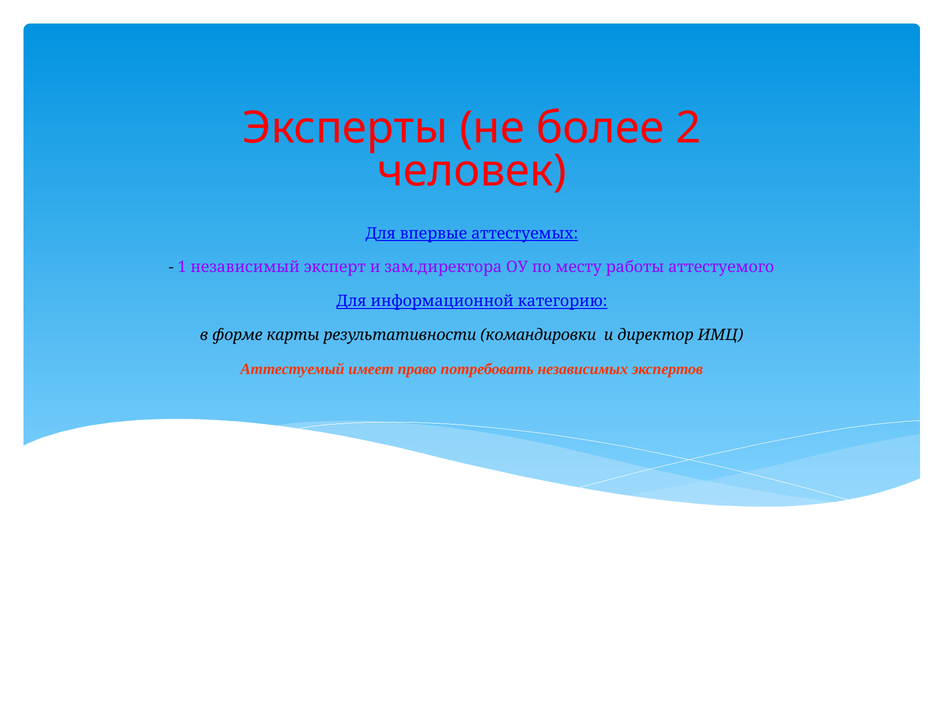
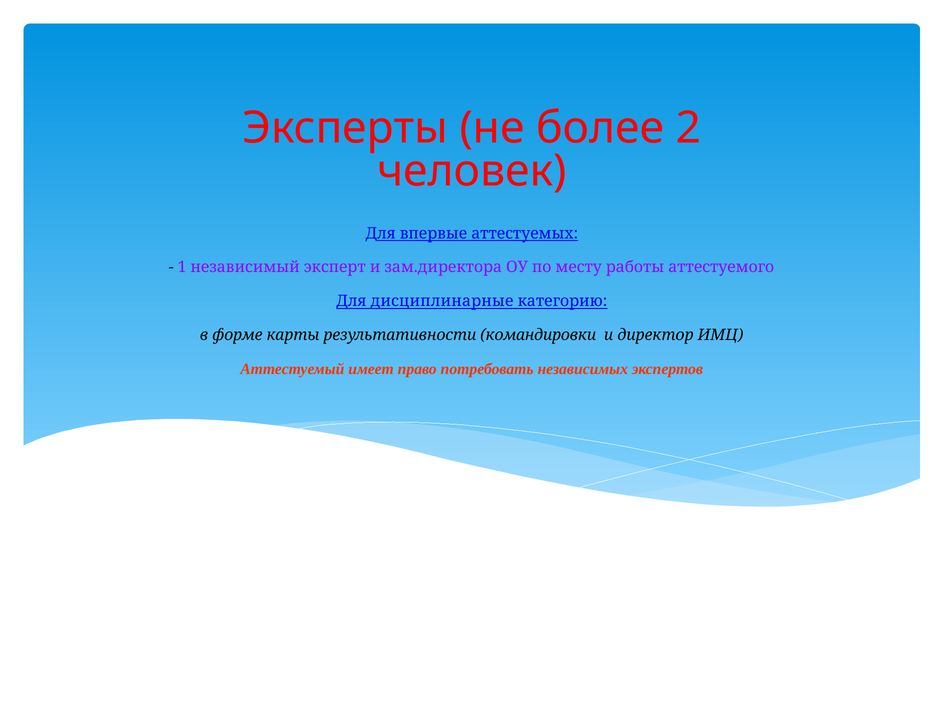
информационной: информационной -> дисциплинарные
